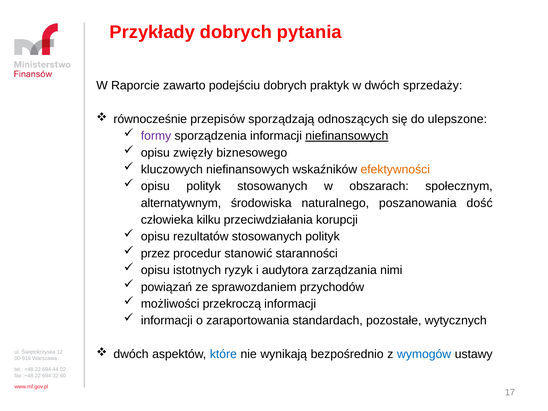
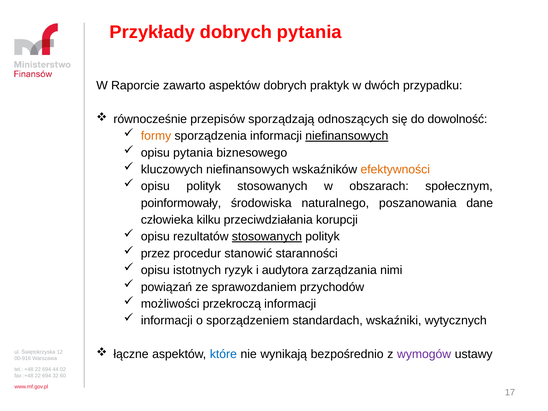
zawarto podejściu: podejściu -> aspektów
sprzedaży: sprzedaży -> przypadku
ulepszone: ulepszone -> dowolność
formy colour: purple -> orange
opisu zwięzły: zwięzły -> pytania
alternatywnym: alternatywnym -> poinformowały
dość: dość -> dane
stosowanych at (267, 237) underline: none -> present
zaraportowania: zaraportowania -> sporządzeniem
pozostałe: pozostałe -> wskaźniki
dwóch at (131, 354): dwóch -> łączne
wymogów colour: blue -> purple
